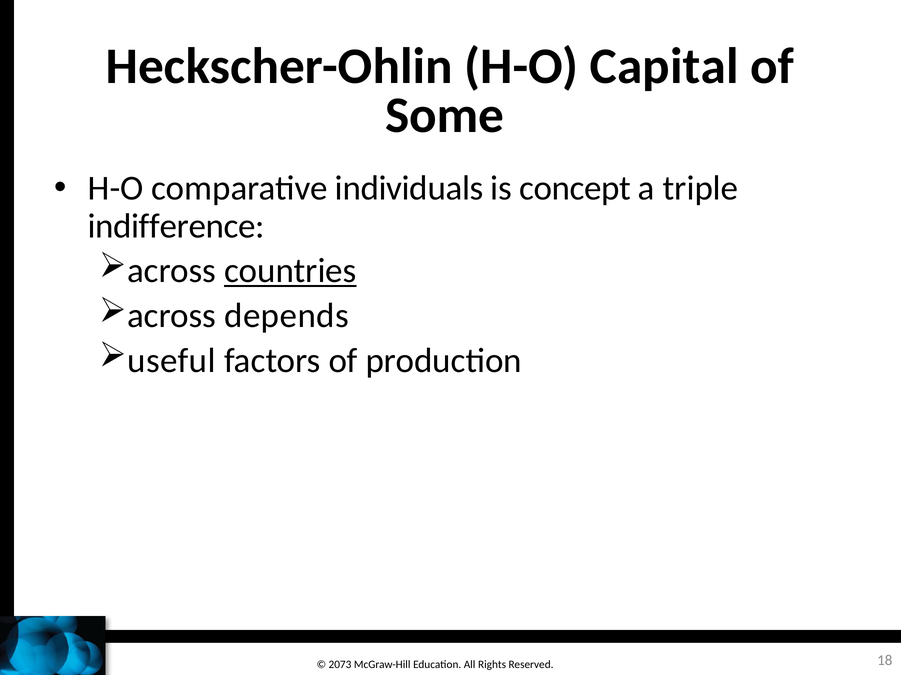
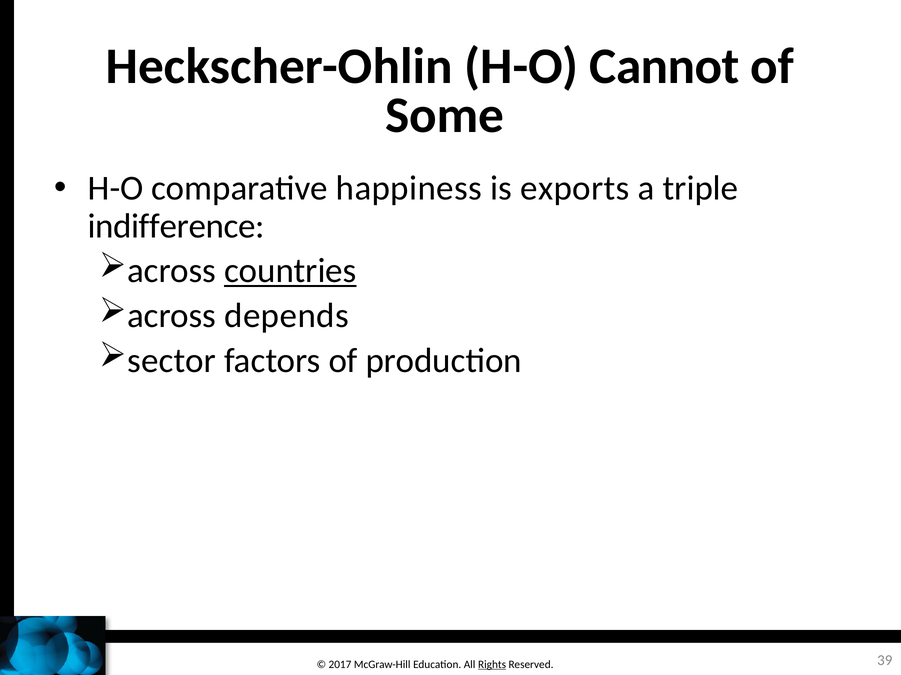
Capital: Capital -> Cannot
individuals: individuals -> happiness
concept: concept -> exports
useful: useful -> sector
2073: 2073 -> 2017
Rights underline: none -> present
18: 18 -> 39
